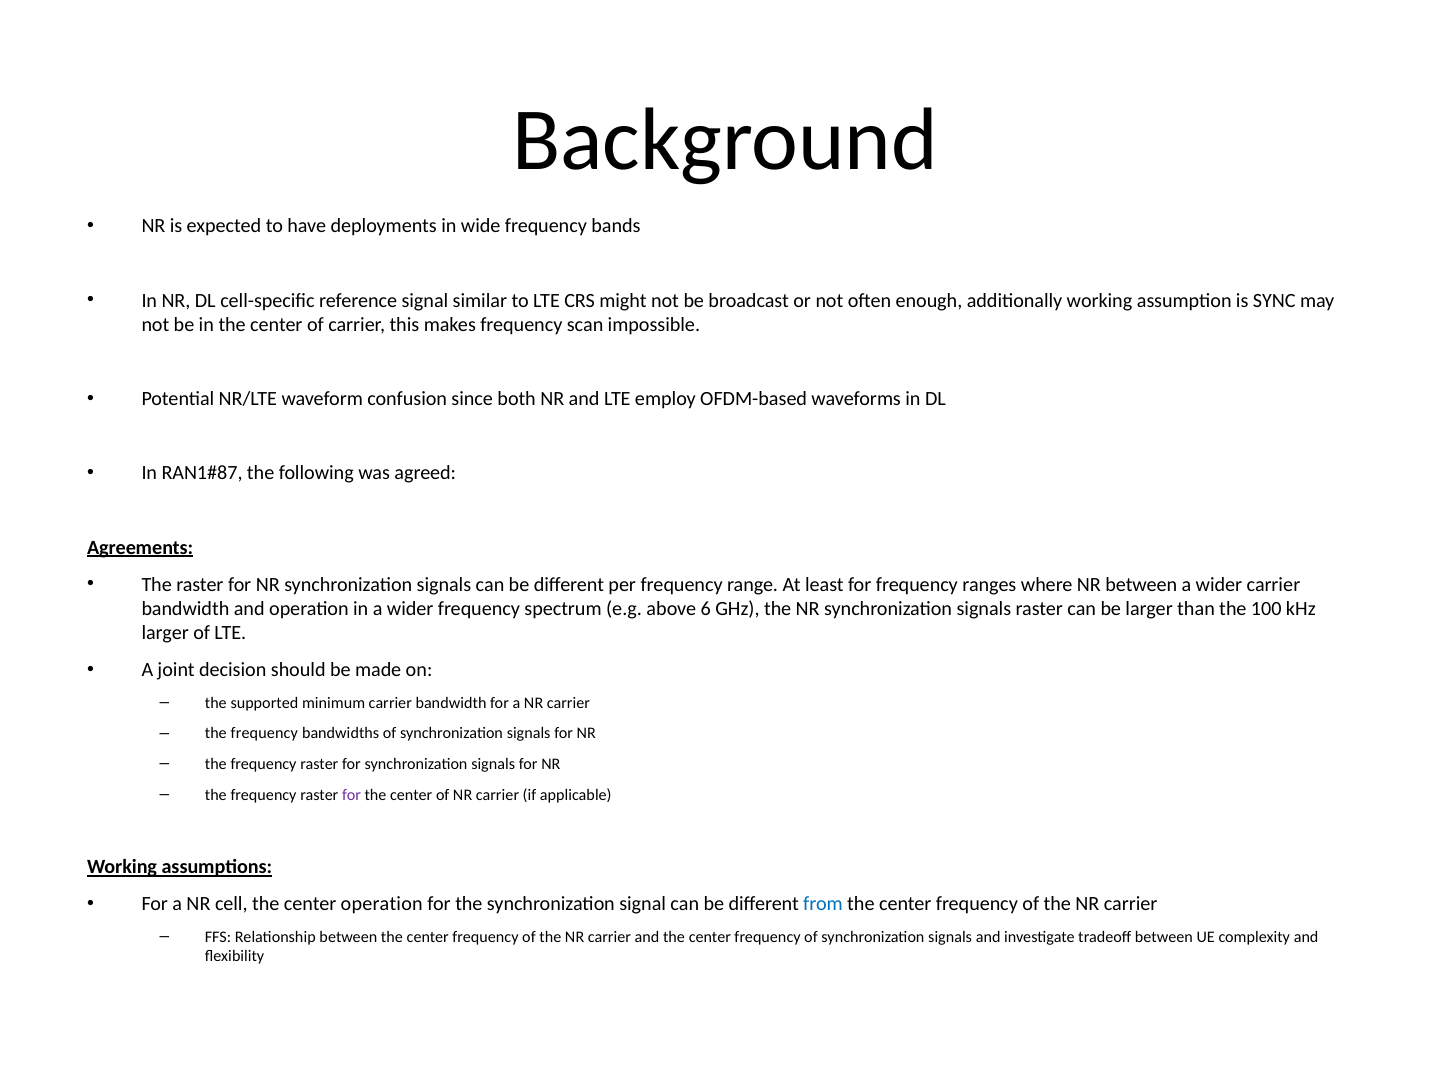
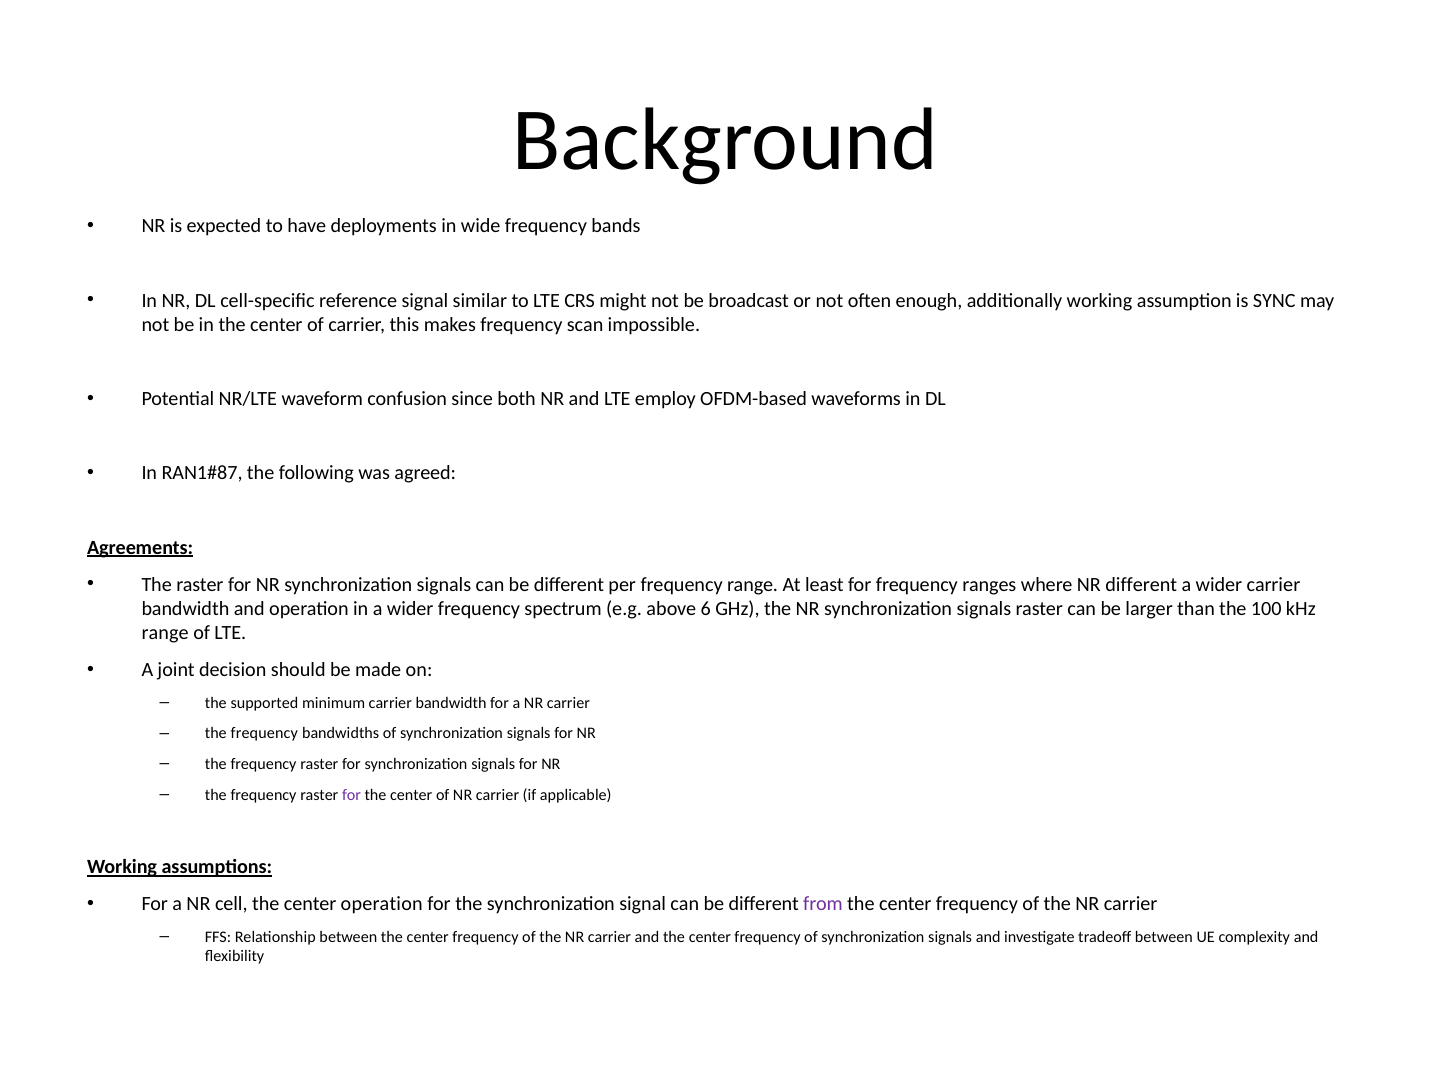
NR between: between -> different
larger at (165, 633): larger -> range
from colour: blue -> purple
